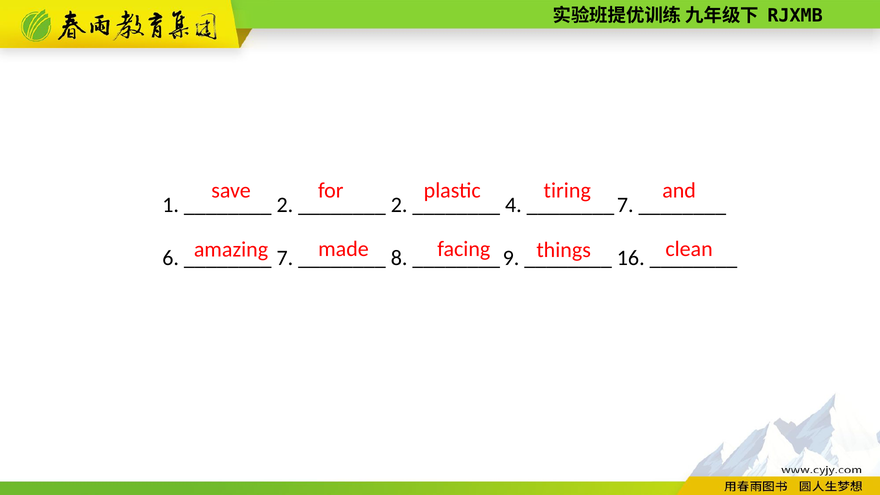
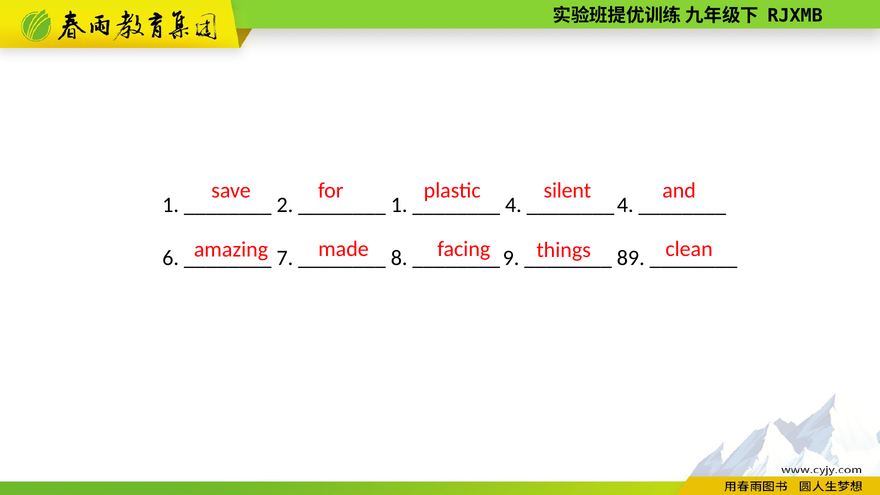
tiring: tiring -> silent
2 at (399, 205): 2 -> 1
7 at (625, 205): 7 -> 4
16: 16 -> 89
